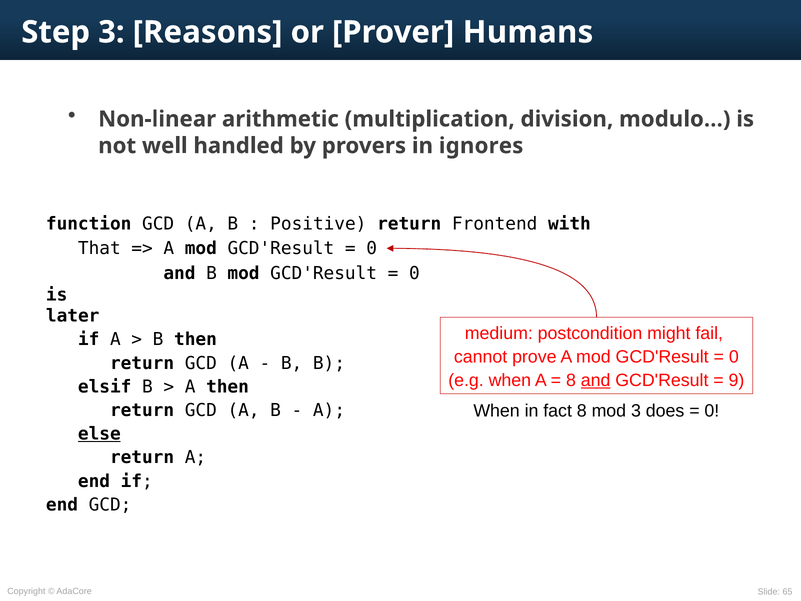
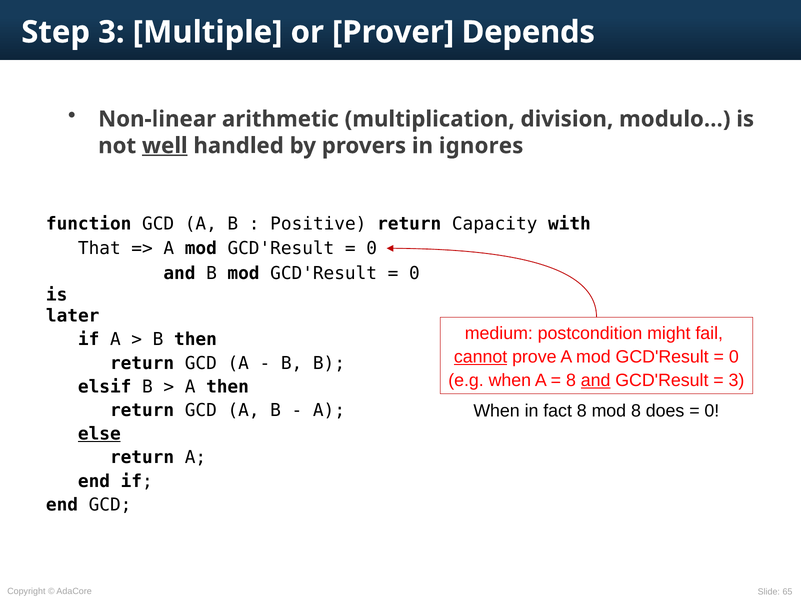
Reasons: Reasons -> Multiple
Humans: Humans -> Depends
well underline: none -> present
Frontend: Frontend -> Capacity
cannot underline: none -> present
9 at (736, 380): 9 -> 3
mod 3: 3 -> 8
